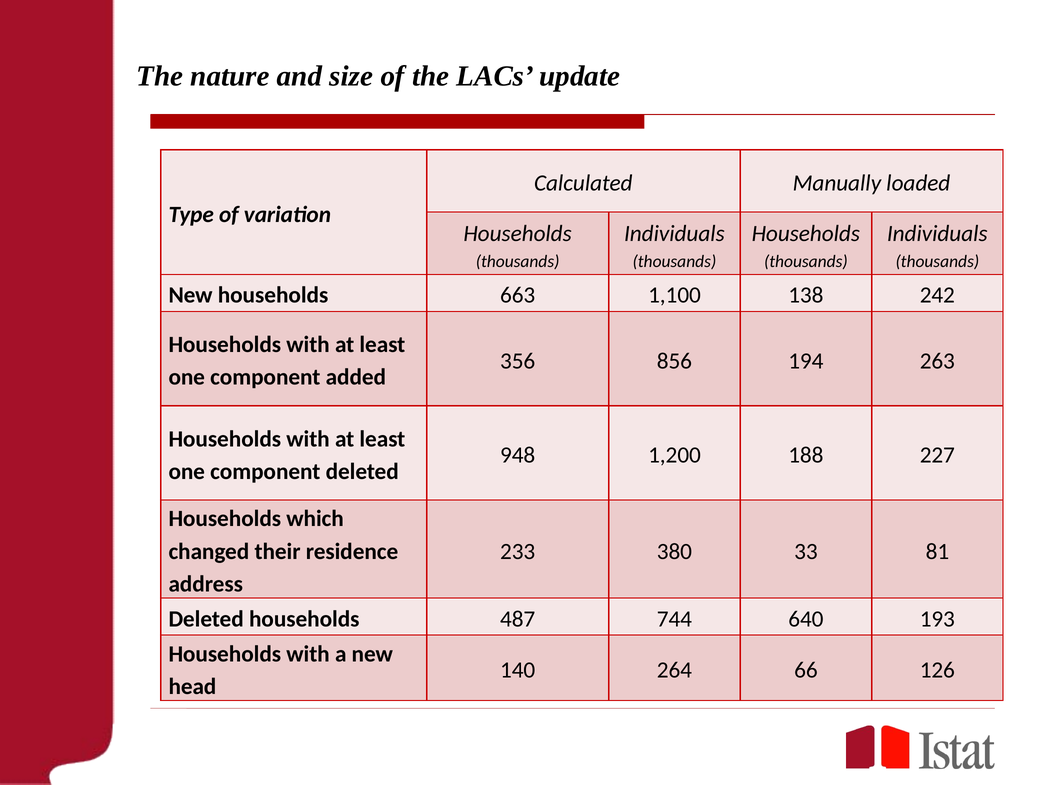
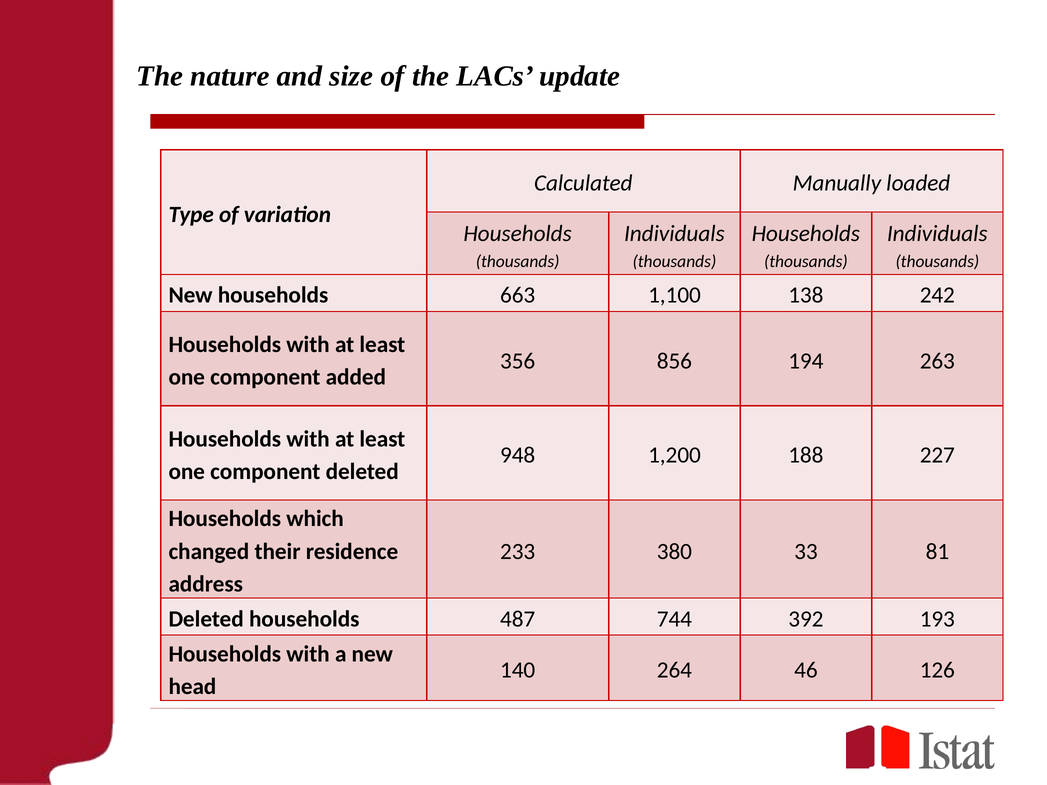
640: 640 -> 392
66: 66 -> 46
